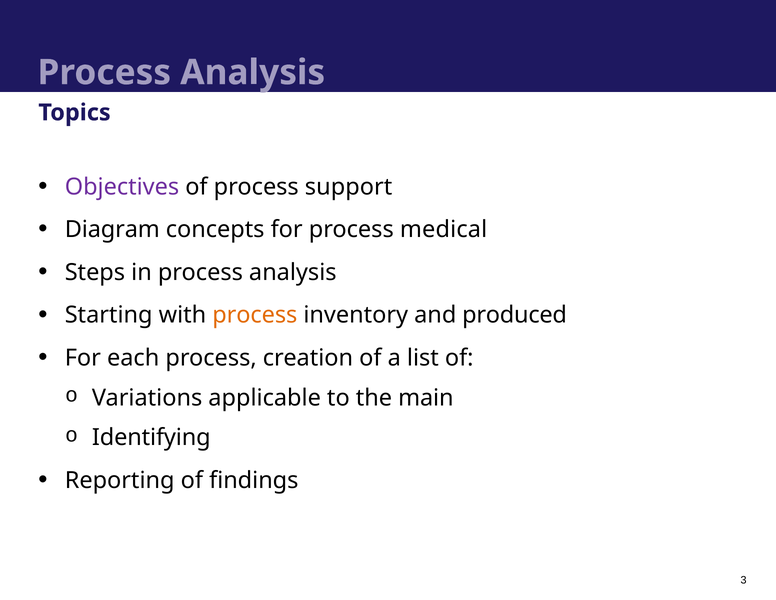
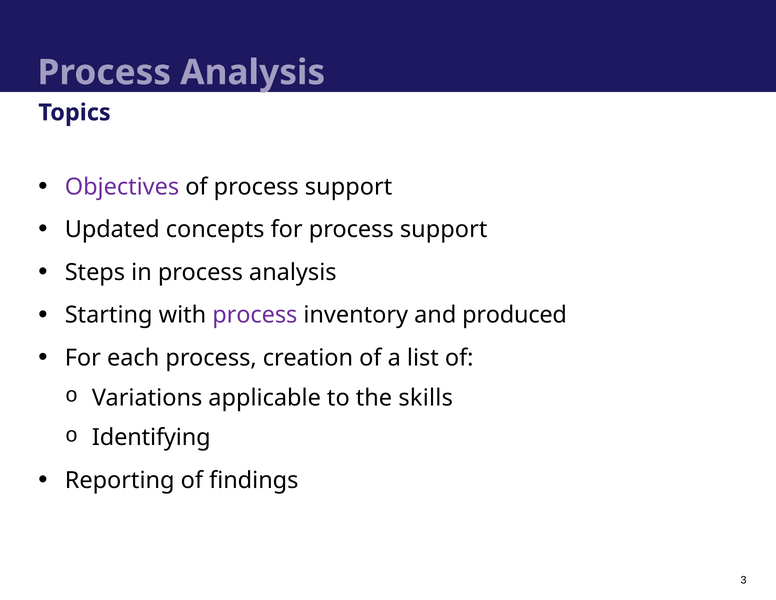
Diagram: Diagram -> Updated
for process medical: medical -> support
process at (255, 315) colour: orange -> purple
main: main -> skills
